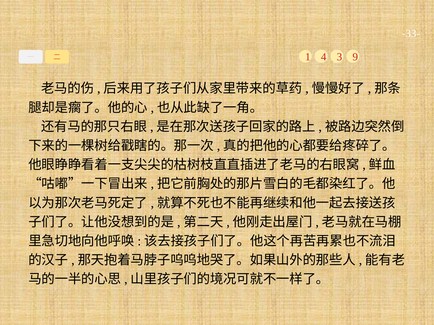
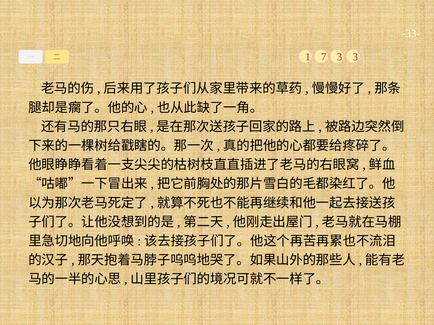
4: 4 -> 7
3 9: 9 -> 3
